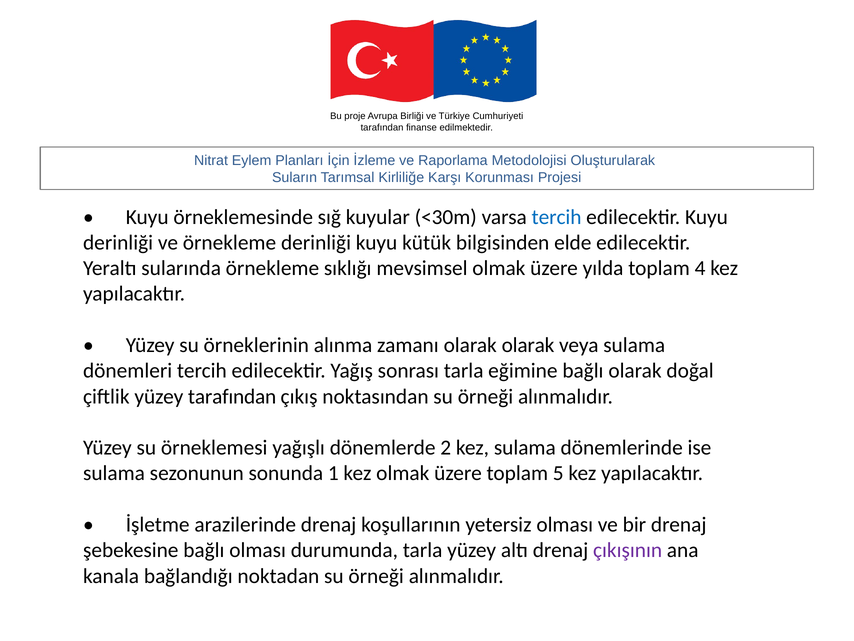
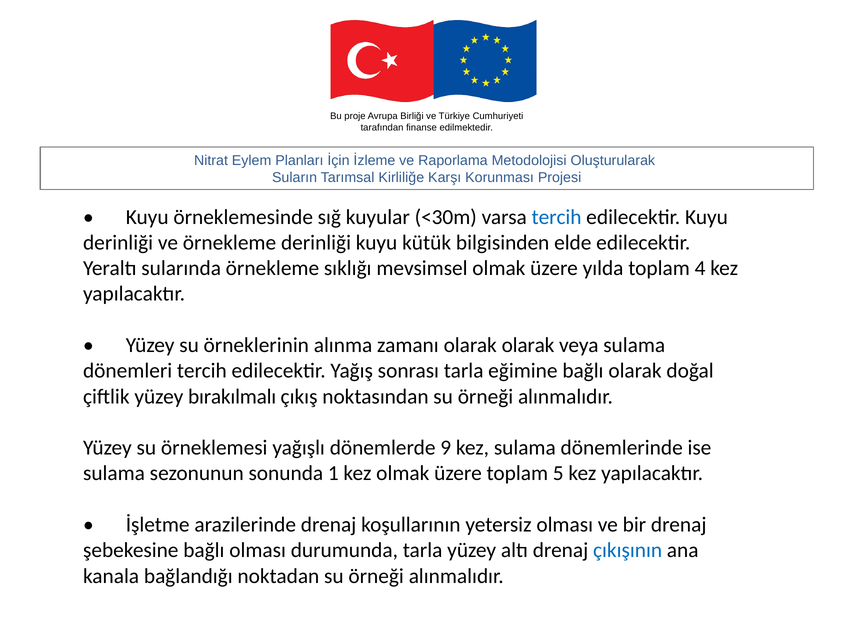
yüzey tarafından: tarafından -> bırakılmalı
2: 2 -> 9
çıkışının colour: purple -> blue
